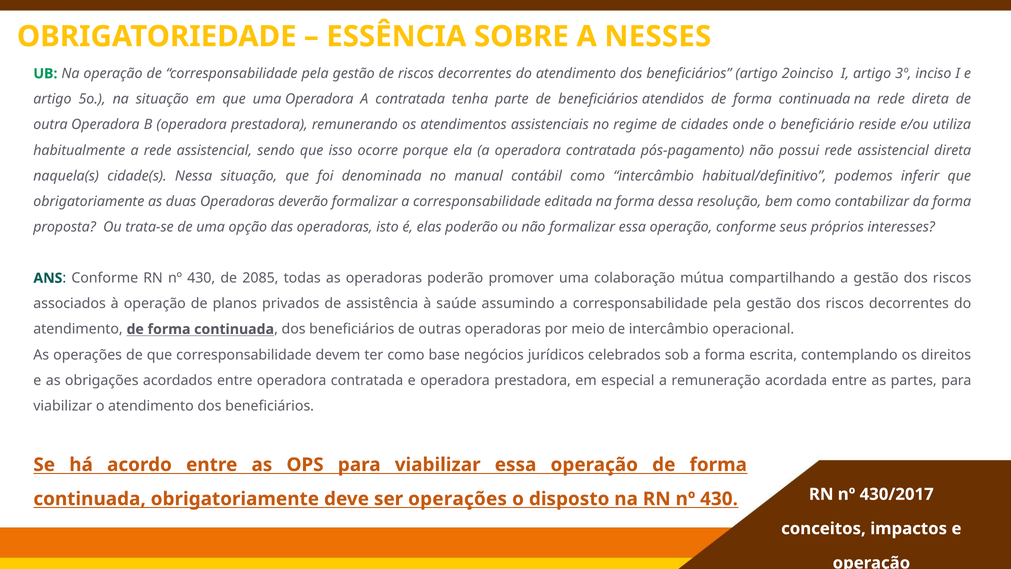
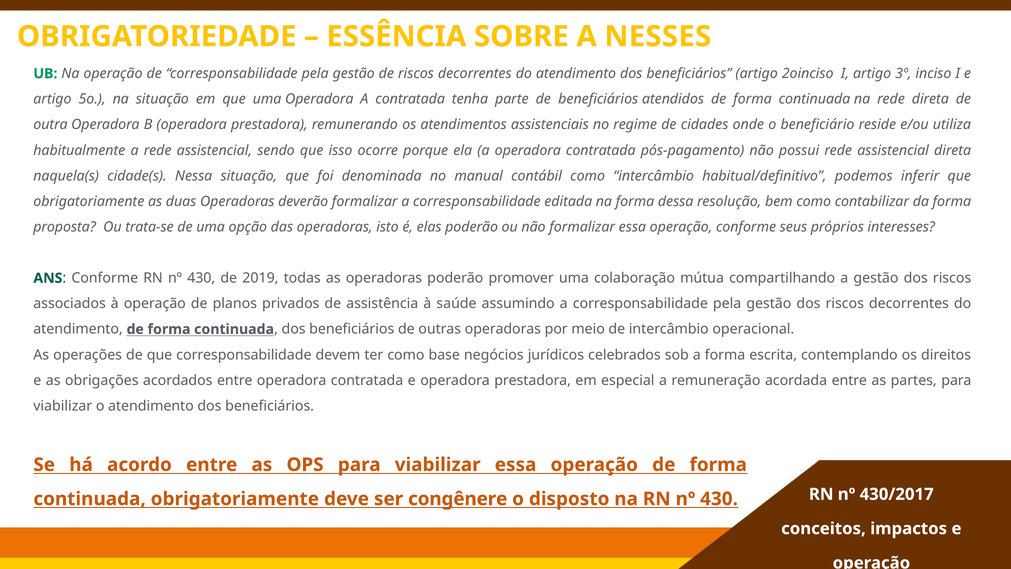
2085: 2085 -> 2019
ser operações: operações -> congênere
